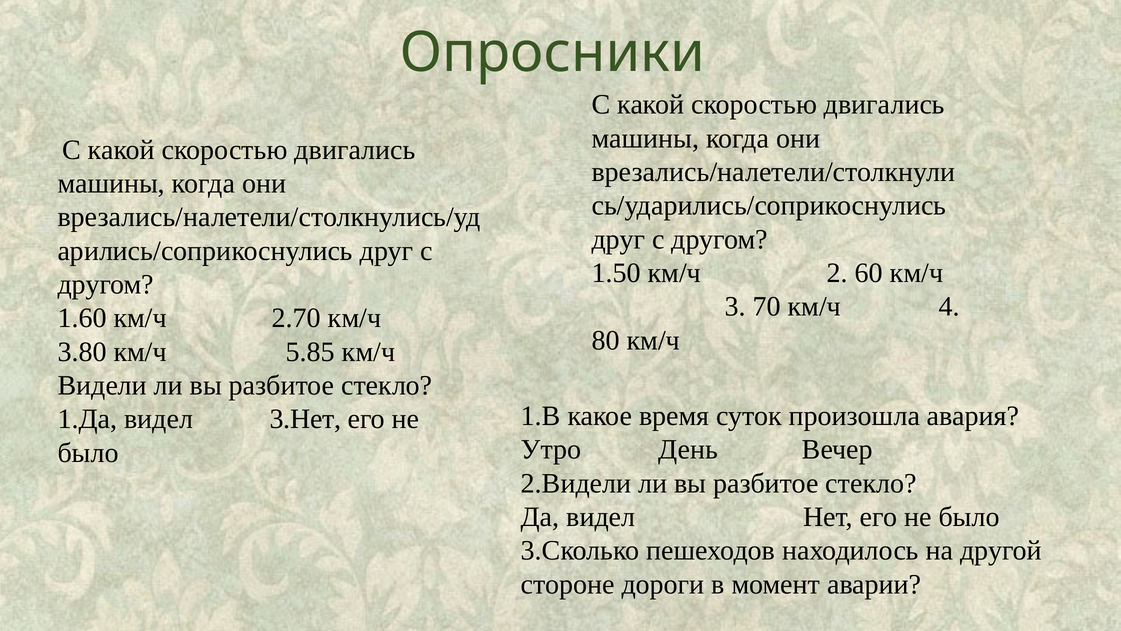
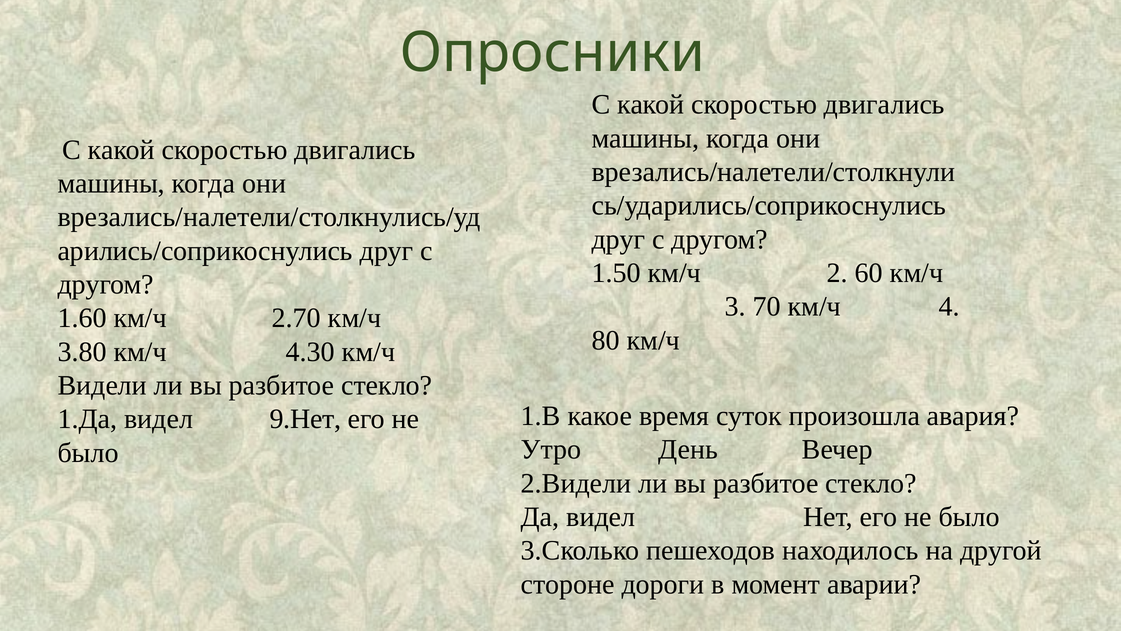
5.85: 5.85 -> 4.30
3.Нет: 3.Нет -> 9.Нет
